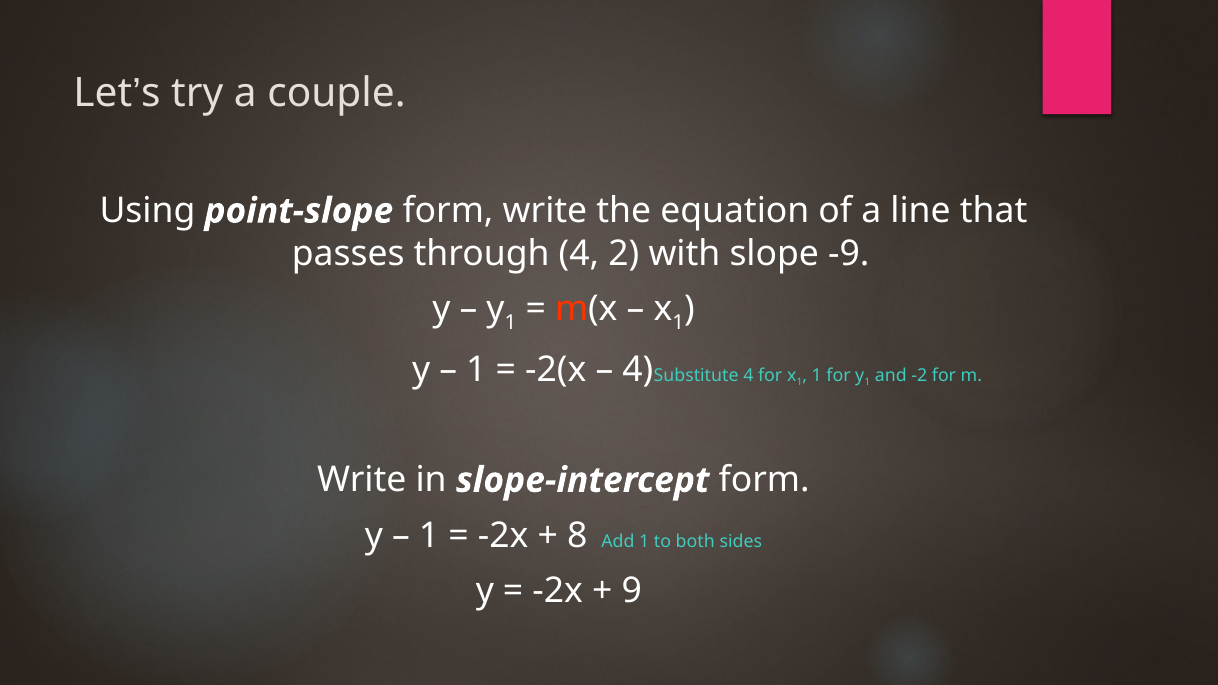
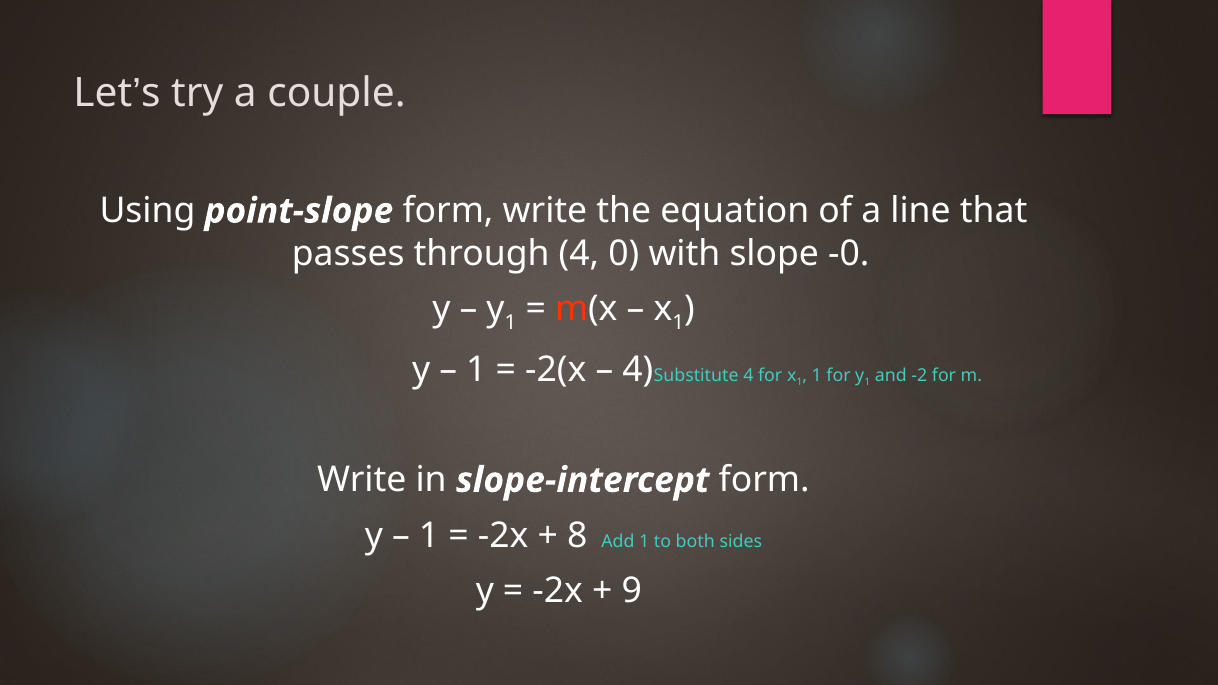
2: 2 -> 0
-9: -9 -> -0
